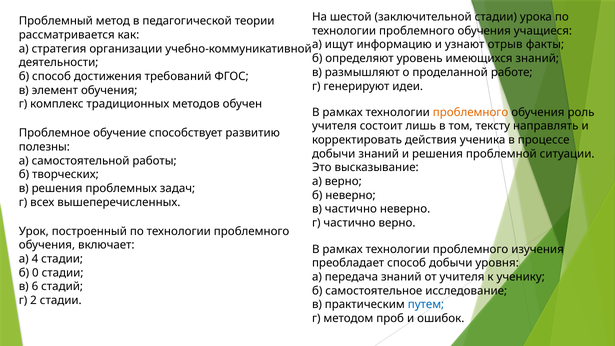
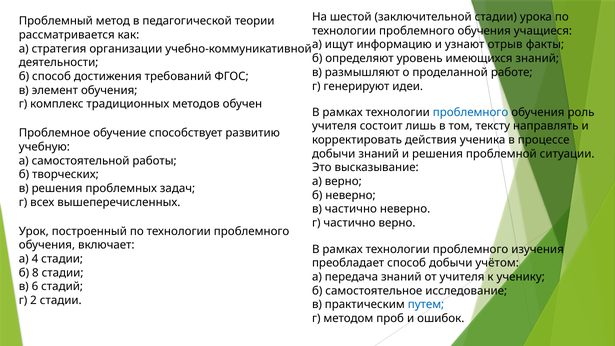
проблемного at (471, 112) colour: orange -> blue
полезны: полезны -> учебную
уровня: уровня -> учётом
0: 0 -> 8
